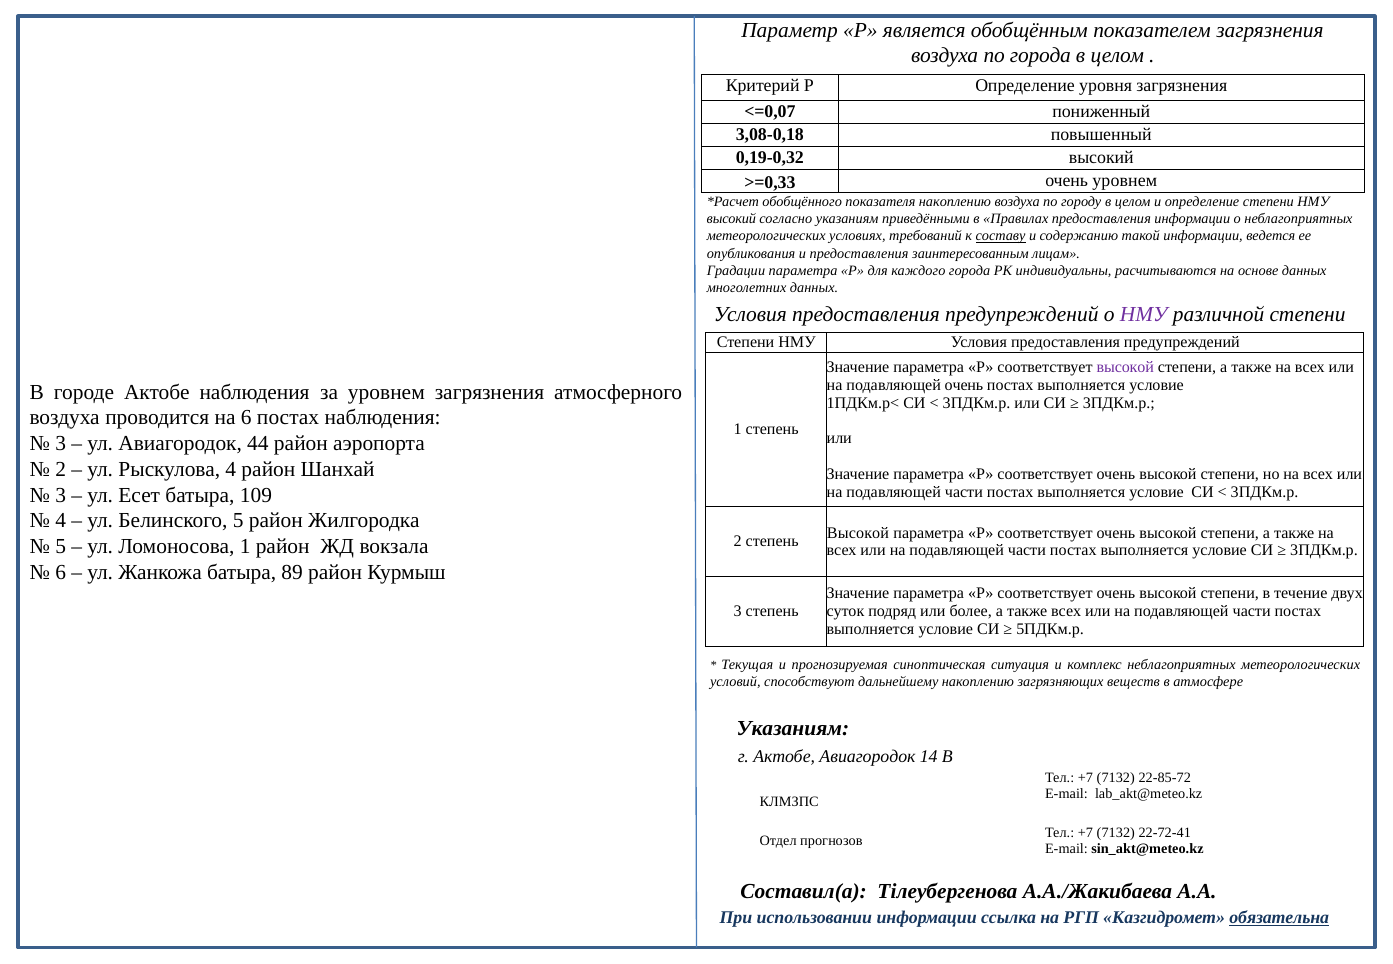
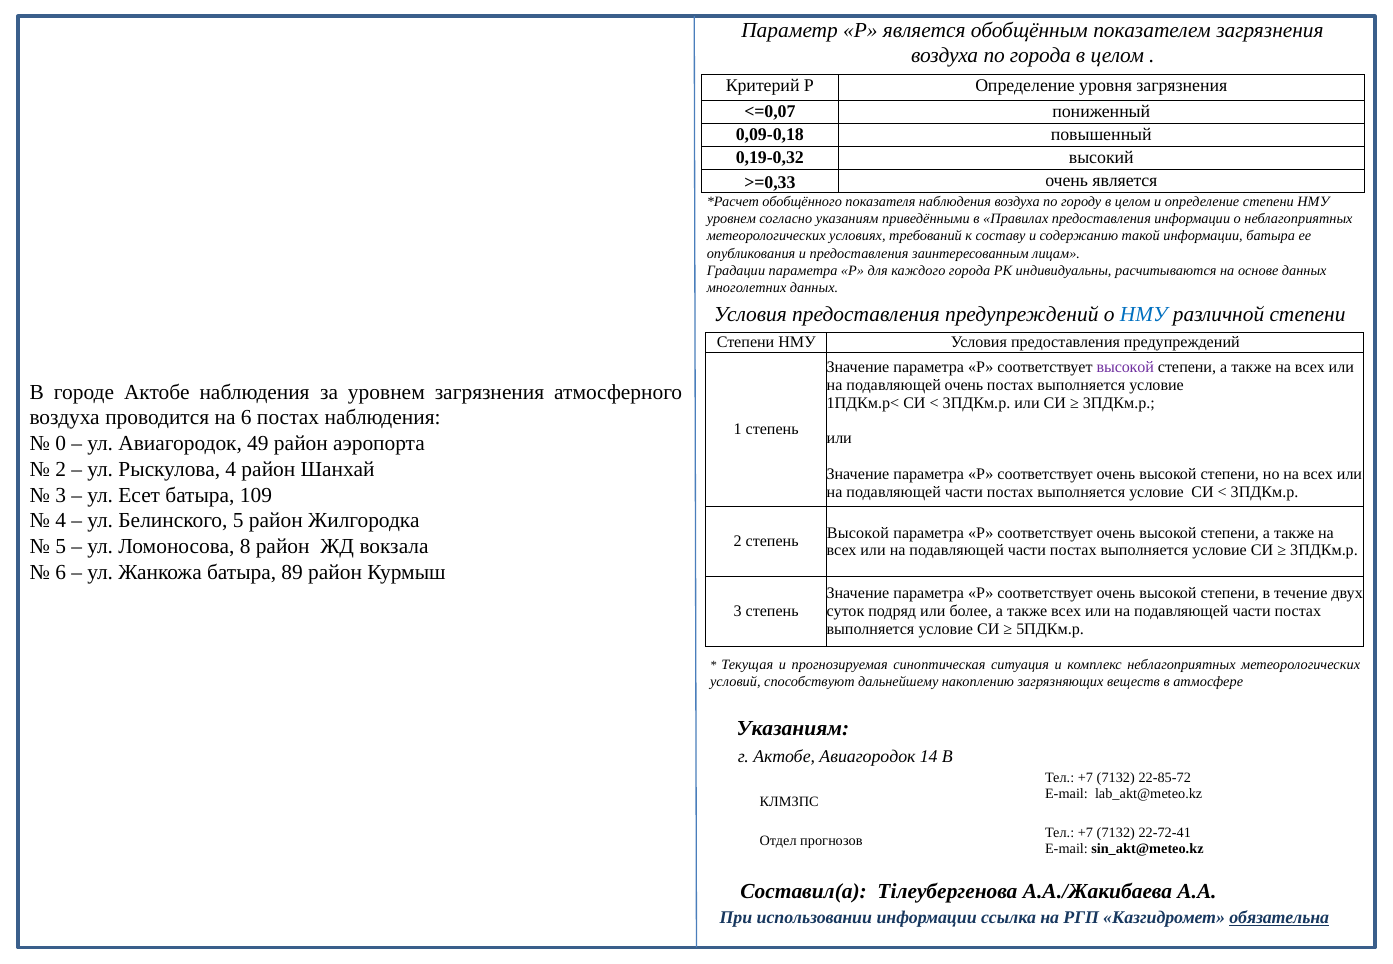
3,08-0,18: 3,08-0,18 -> 0,09-0,18
очень уровнем: уровнем -> является
показателя накоплению: накоплению -> наблюдения
высокий at (731, 219): высокий -> уровнем
составу underline: present -> none
информации ведется: ведется -> батыра
НМУ at (1144, 314) colour: purple -> blue
3 at (61, 444): 3 -> 0
44: 44 -> 49
Ломоносова 1: 1 -> 8
